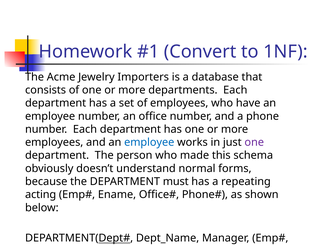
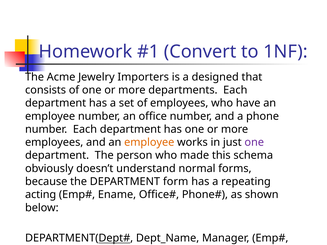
database: database -> designed
employee at (149, 142) colour: blue -> orange
must: must -> form
